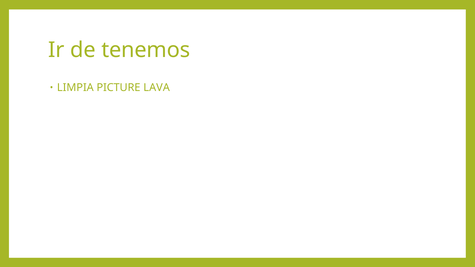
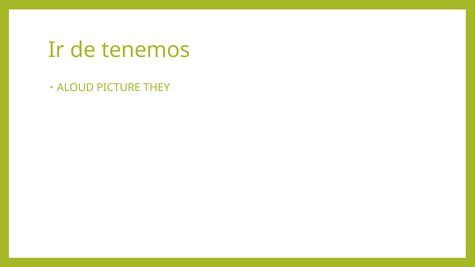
LIMPIA: LIMPIA -> ALOUD
LAVA: LAVA -> THEY
